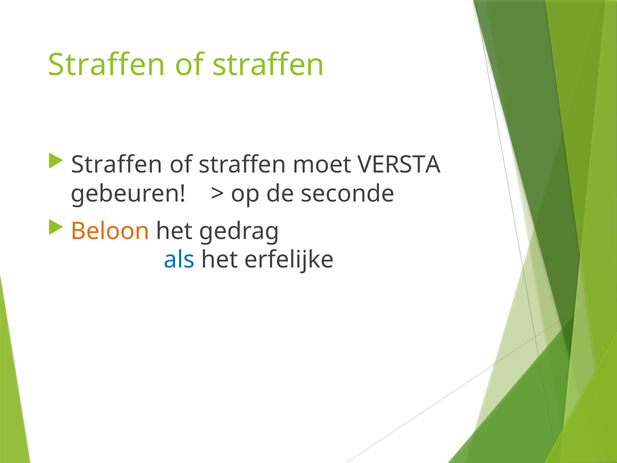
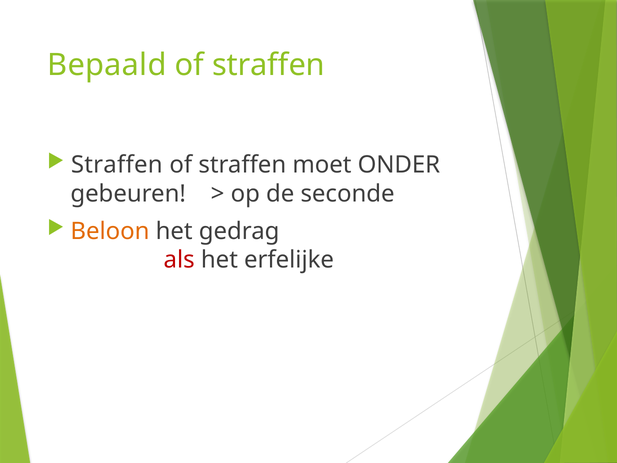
Straffen at (107, 65): Straffen -> Bepaald
VERSTA: VERSTA -> ONDER
als colour: blue -> red
